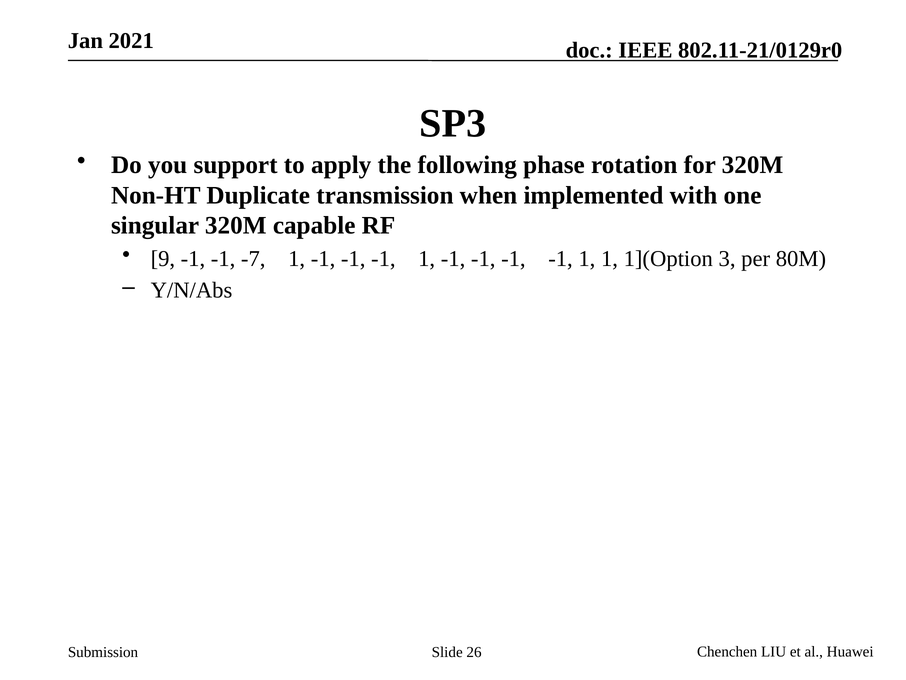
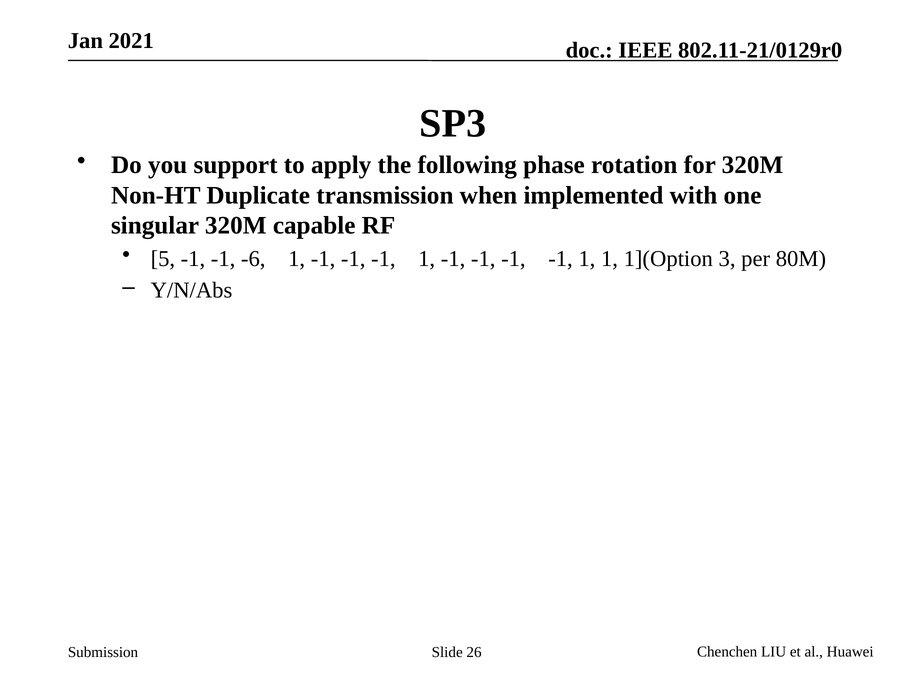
9: 9 -> 5
-7: -7 -> -6
